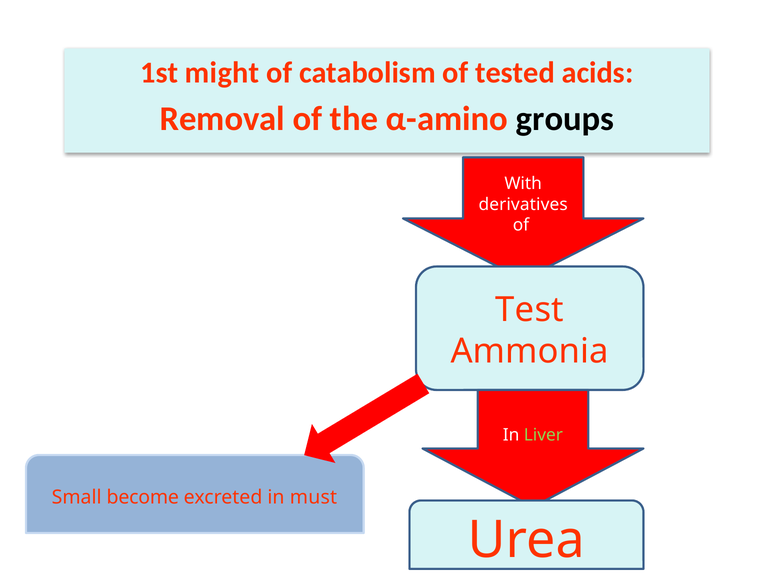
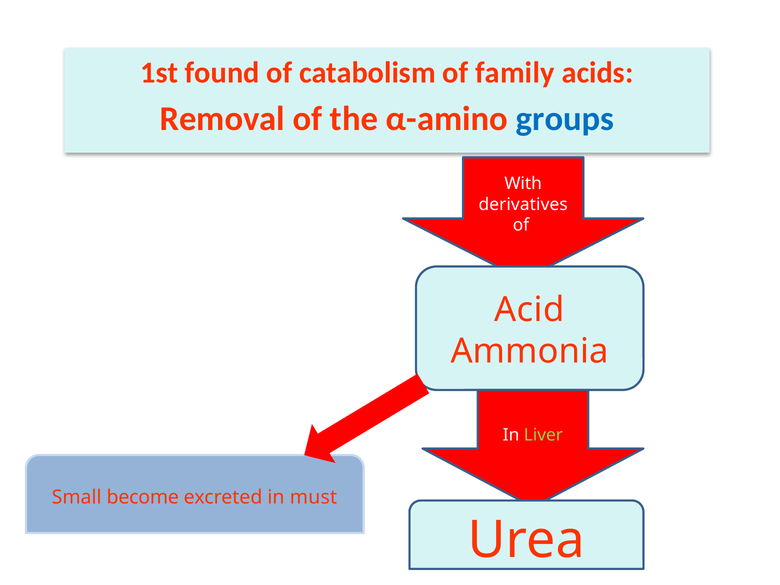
might: might -> found
tested: tested -> family
groups colour: black -> blue
Test: Test -> Acid
